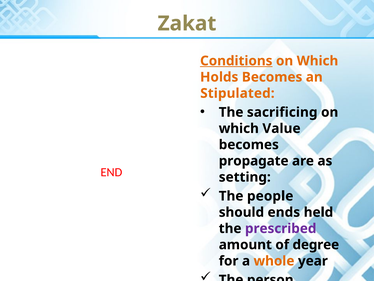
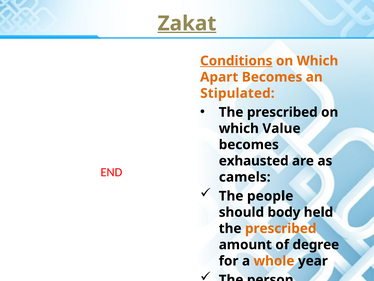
Zakat underline: none -> present
Holds: Holds -> Apart
sacrificing at (282, 112): sacrificing -> prescribed
propagate: propagate -> exhausted
setting: setting -> camels
ends: ends -> body
prescribed at (281, 228) colour: purple -> orange
